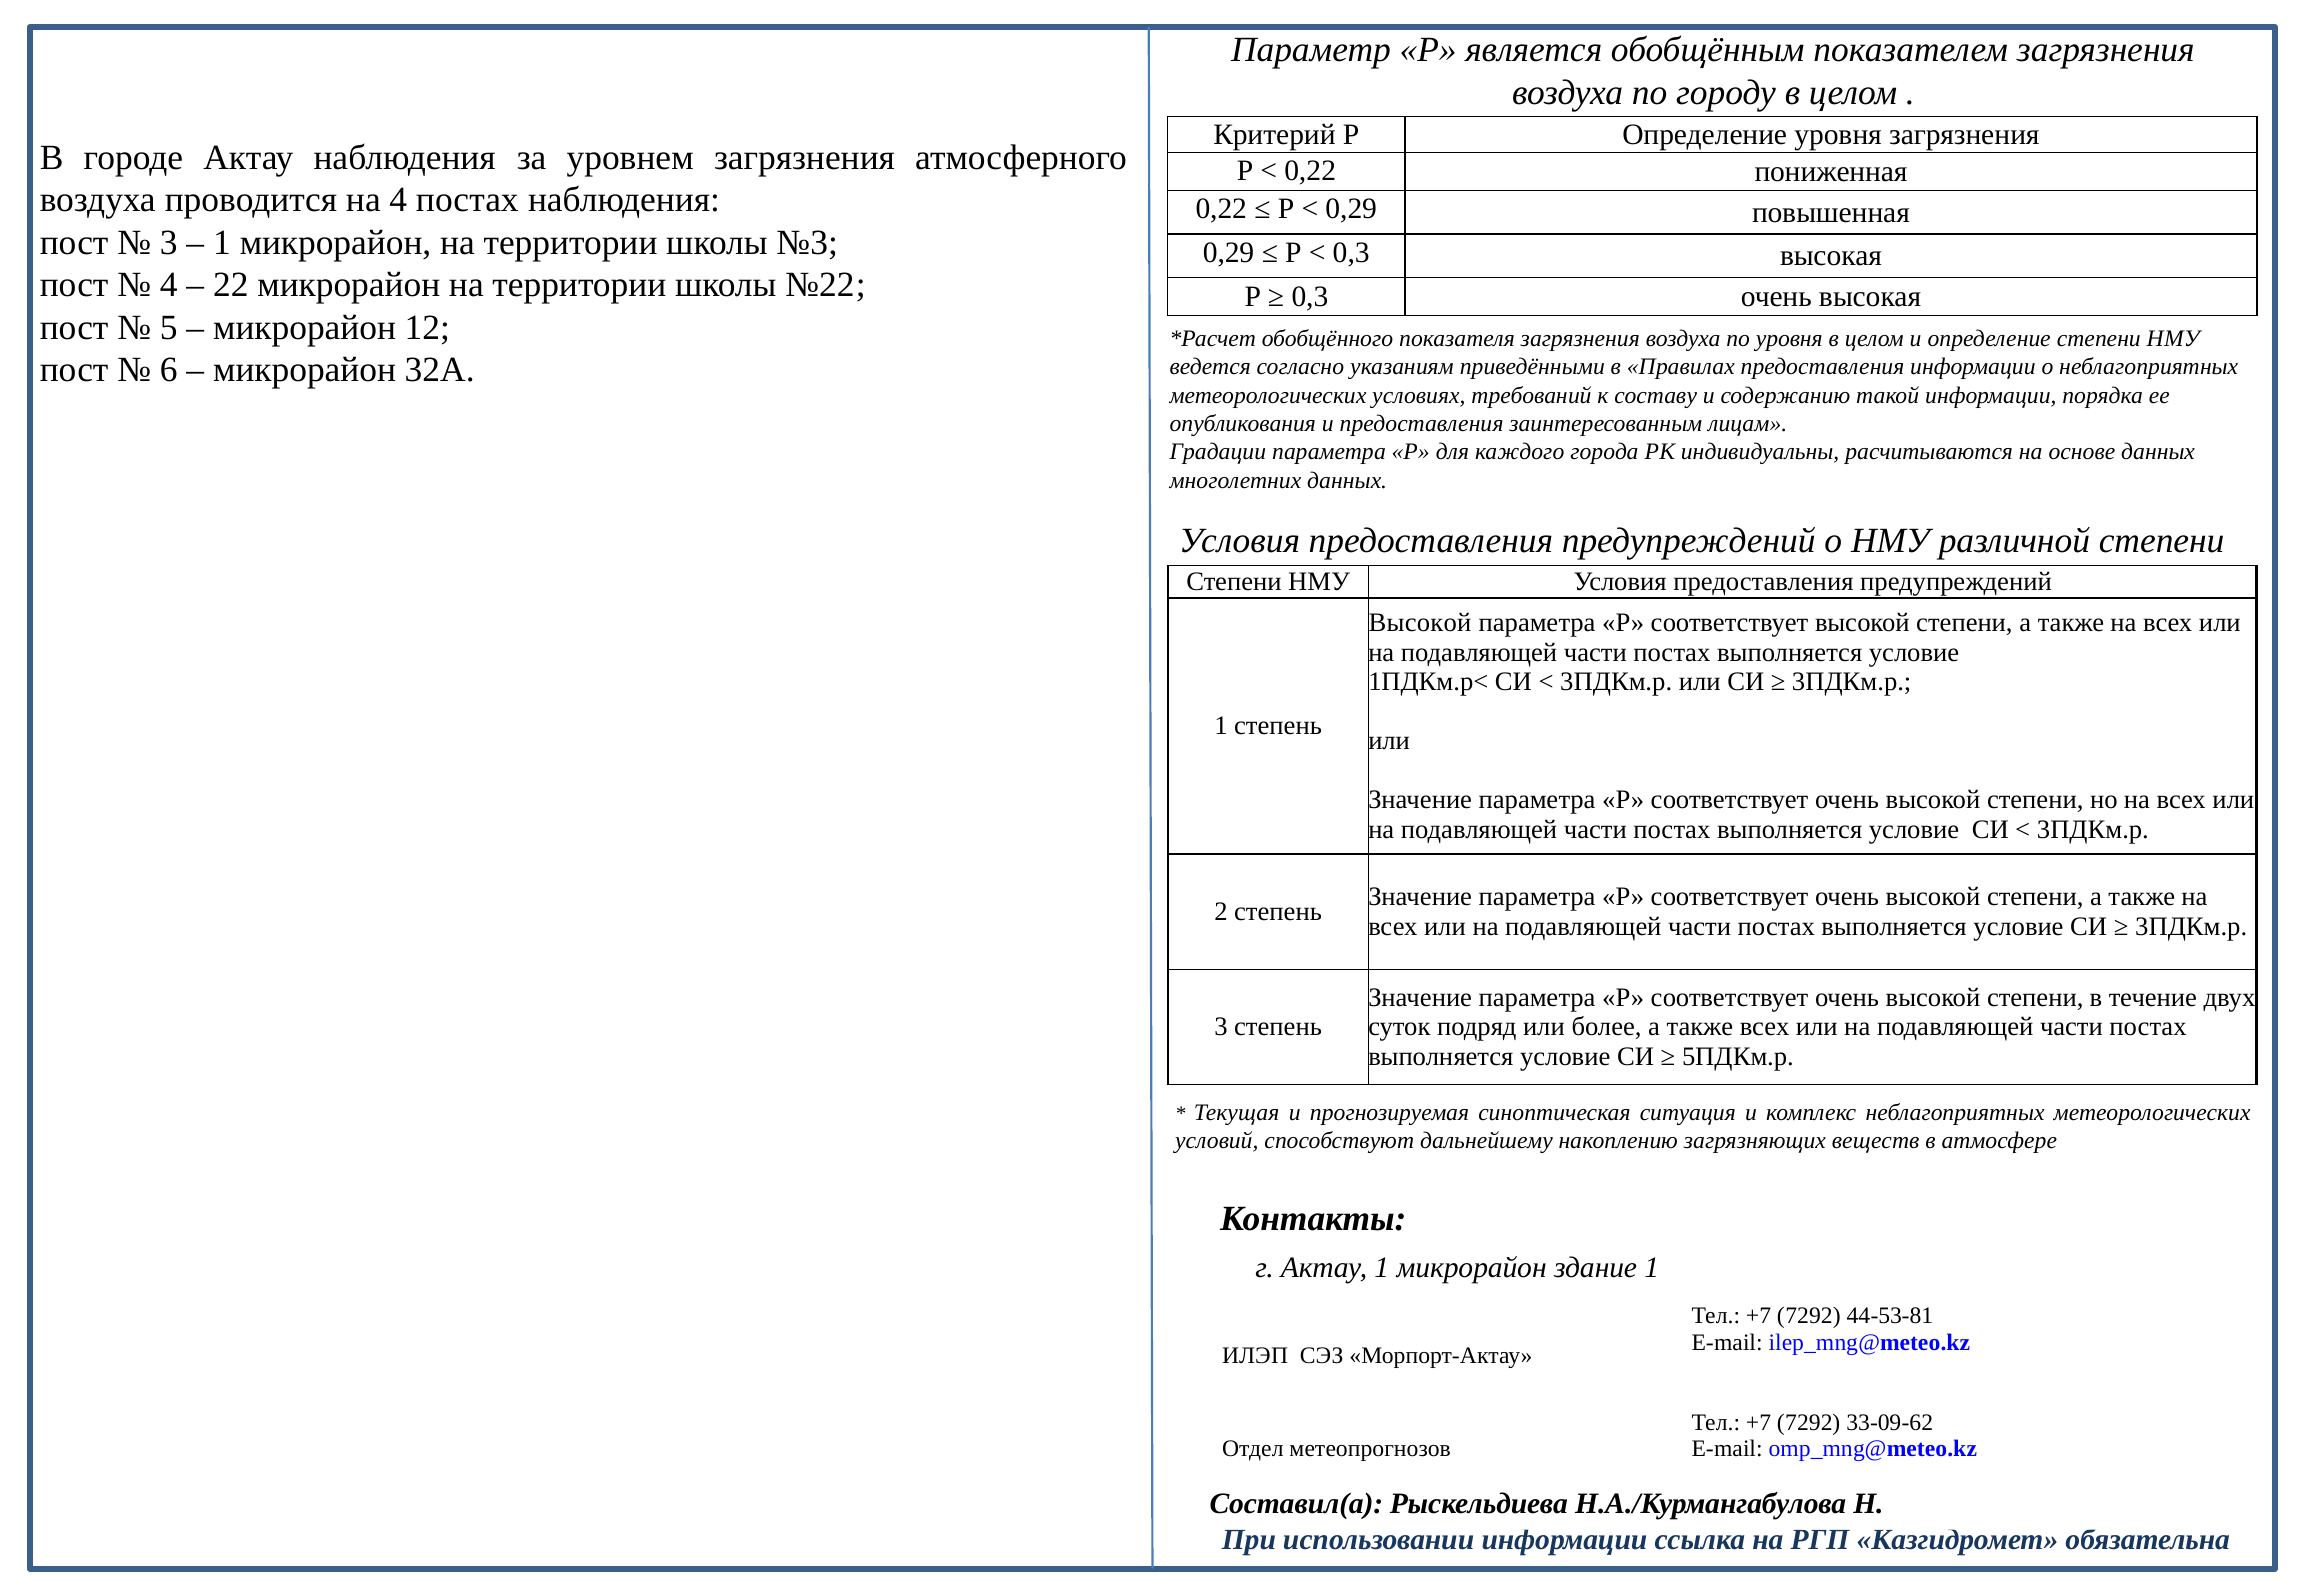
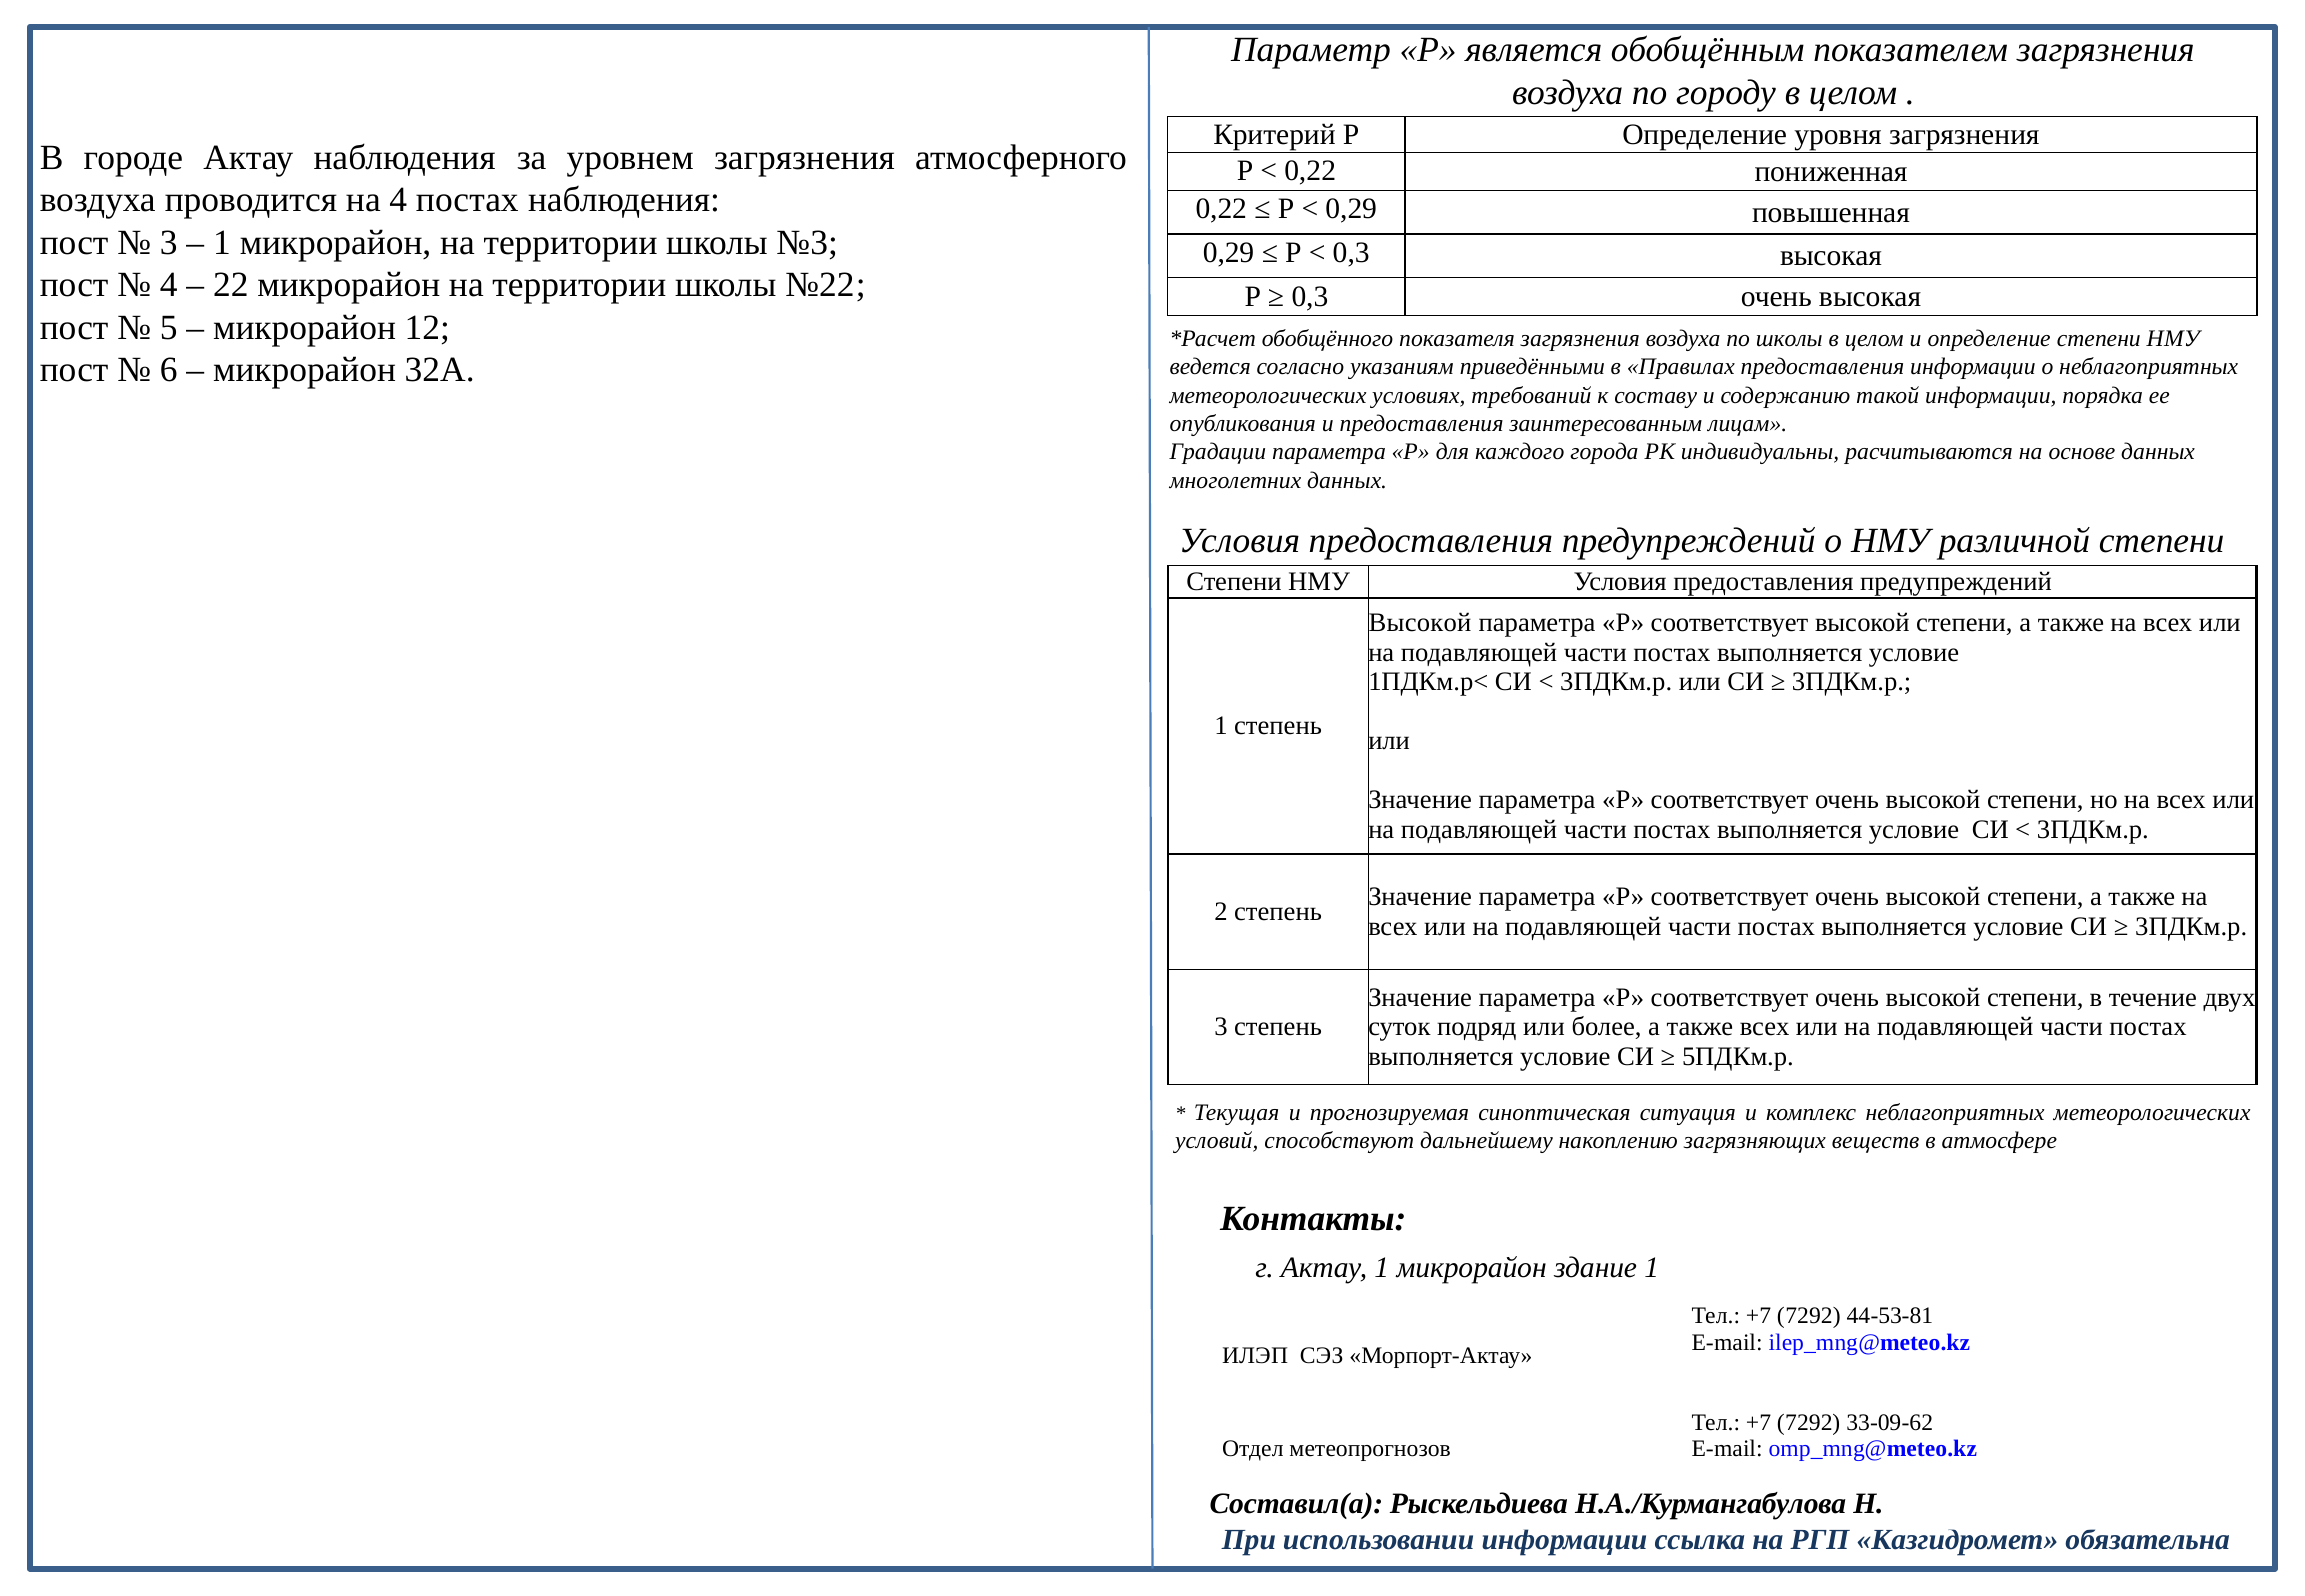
по уровня: уровня -> школы
